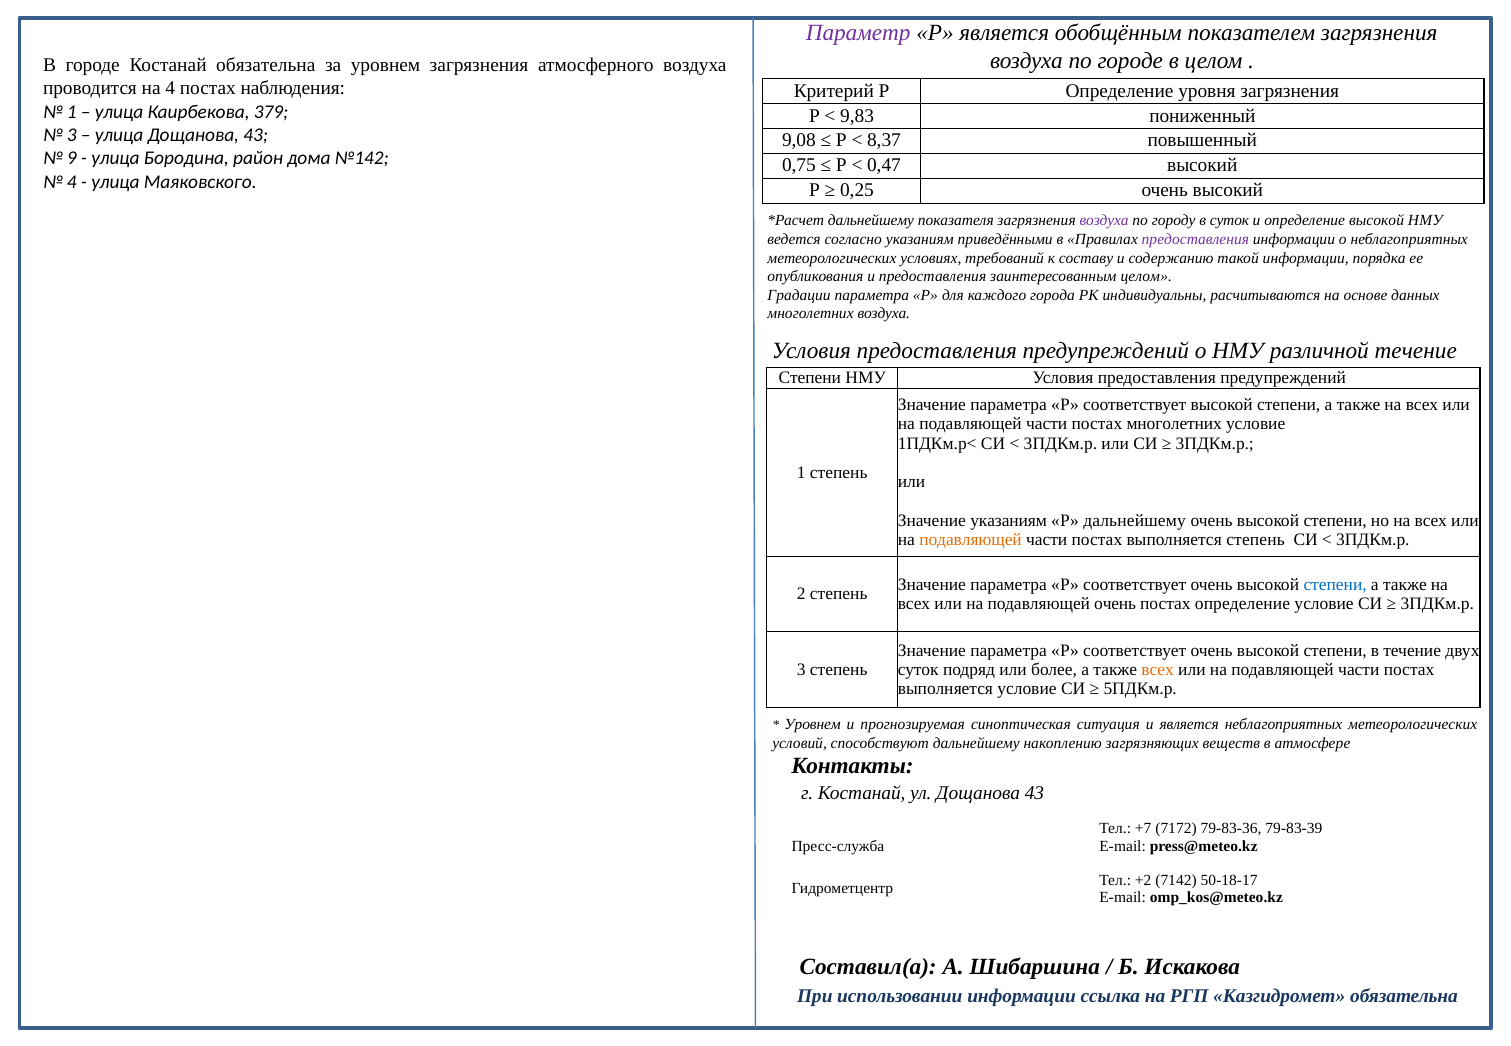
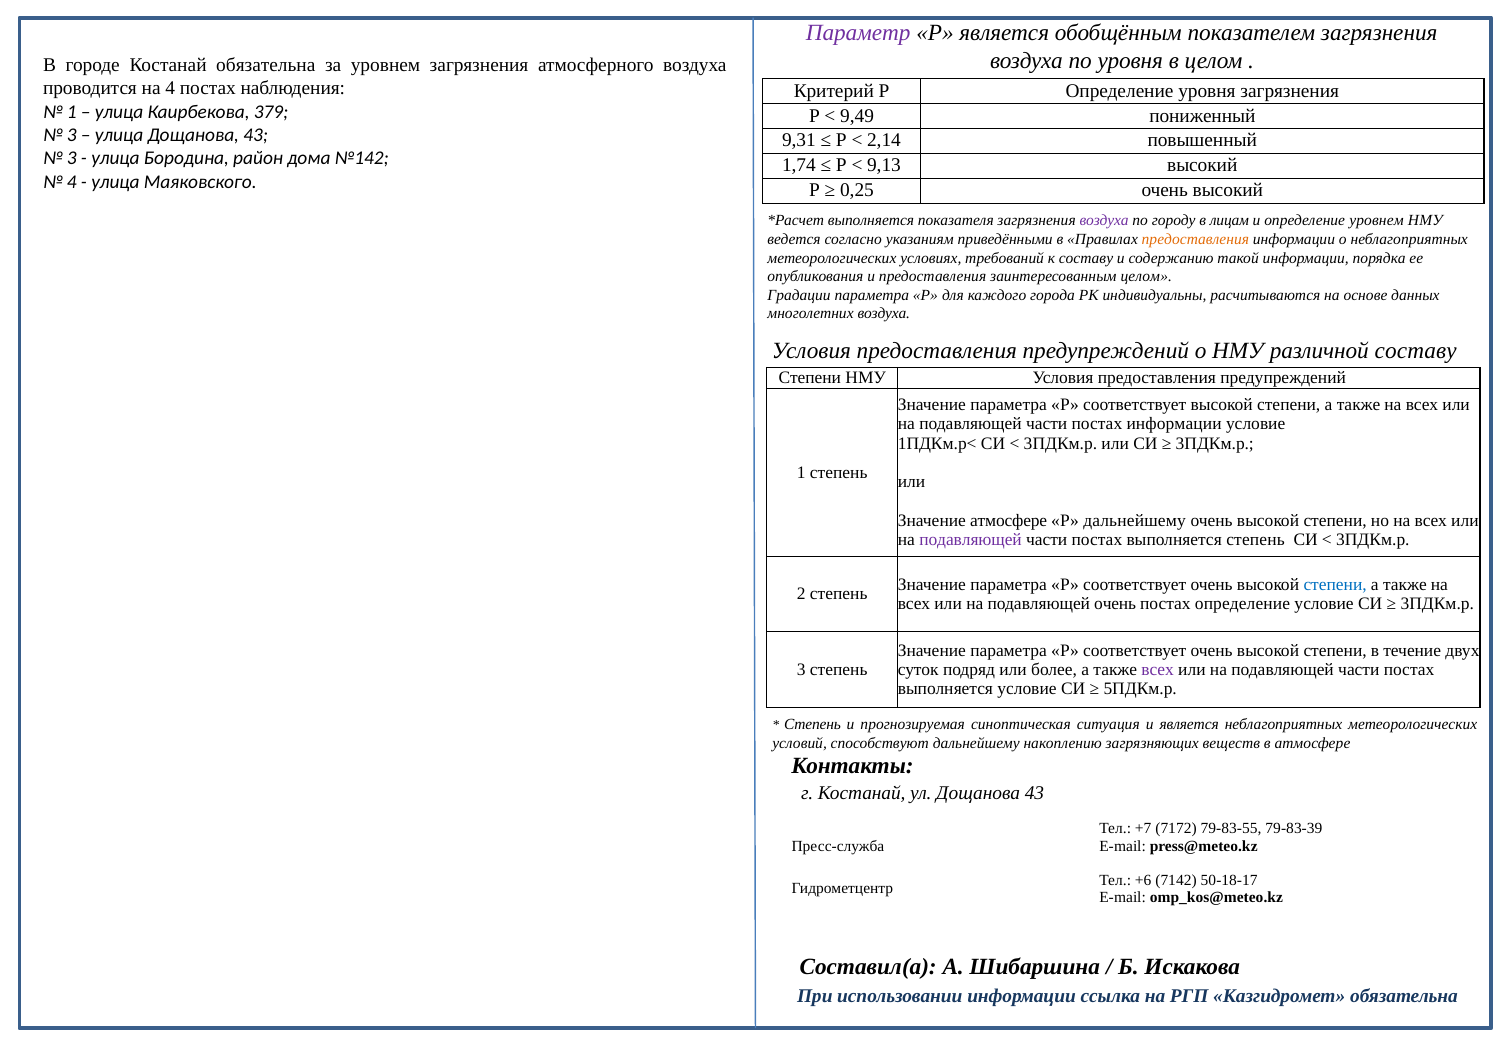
по городе: городе -> уровня
9,83: 9,83 -> 9,49
9,08: 9,08 -> 9,31
8,37: 8,37 -> 2,14
9 at (72, 158): 9 -> 3
0,75: 0,75 -> 1,74
0,47: 0,47 -> 9,13
дальнейшему at (871, 221): дальнейшему -> выполняется
в суток: суток -> лицам
определение высокой: высокой -> уровнем
предоставления at (1195, 239) colour: purple -> orange
различной течение: течение -> составу
постах многолетних: многолетних -> информации
Значение указаниям: указаниям -> атмосфере
подавляющей at (971, 540) colour: orange -> purple
всех at (1158, 670) colour: orange -> purple
Уровнем at (813, 725): Уровнем -> Степень
79-83-36: 79-83-36 -> 79-83-55
+2: +2 -> +6
